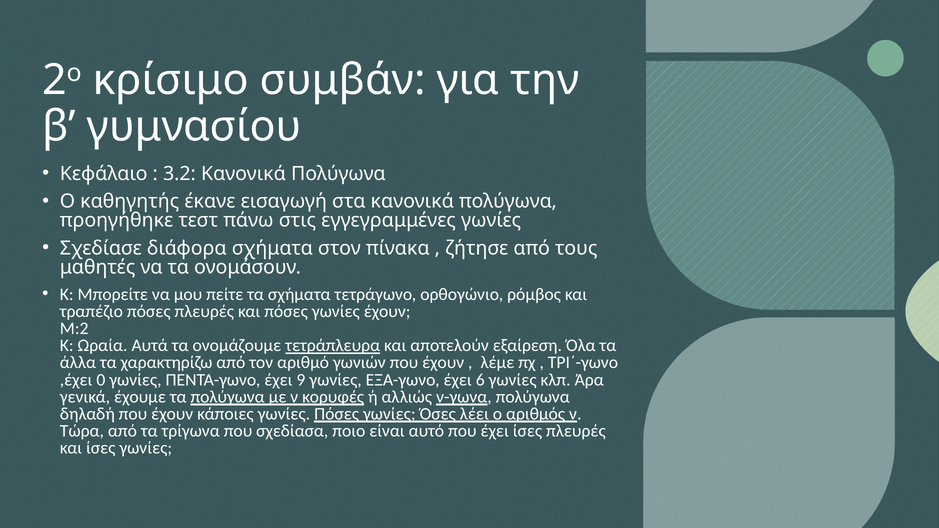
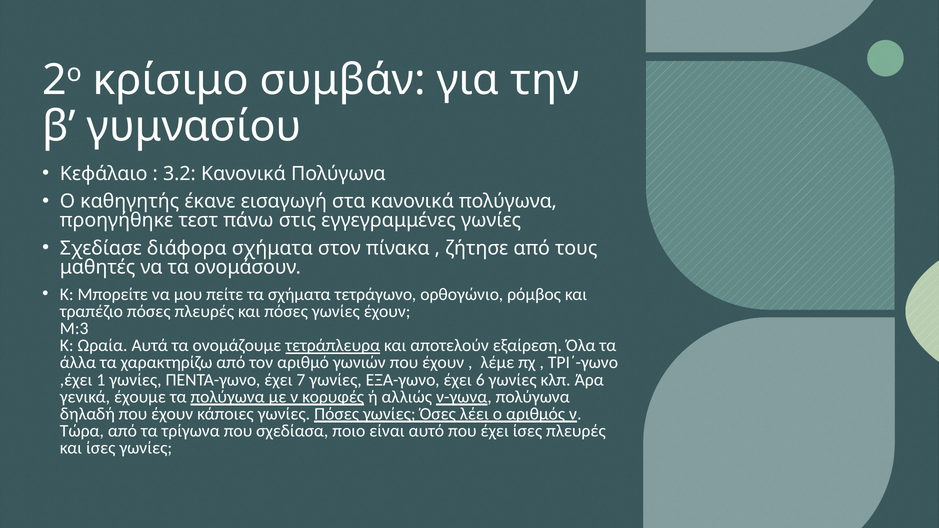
Μ:2: Μ:2 -> Μ:3
0: 0 -> 1
9: 9 -> 7
